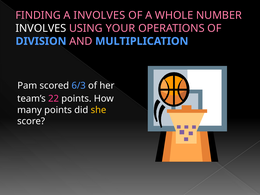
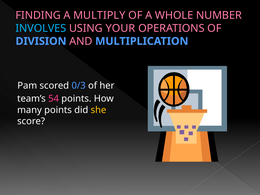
A INVOLVES: INVOLVES -> MULTIPLY
INVOLVES at (41, 28) colour: white -> light blue
6/3: 6/3 -> 0/3
22: 22 -> 54
